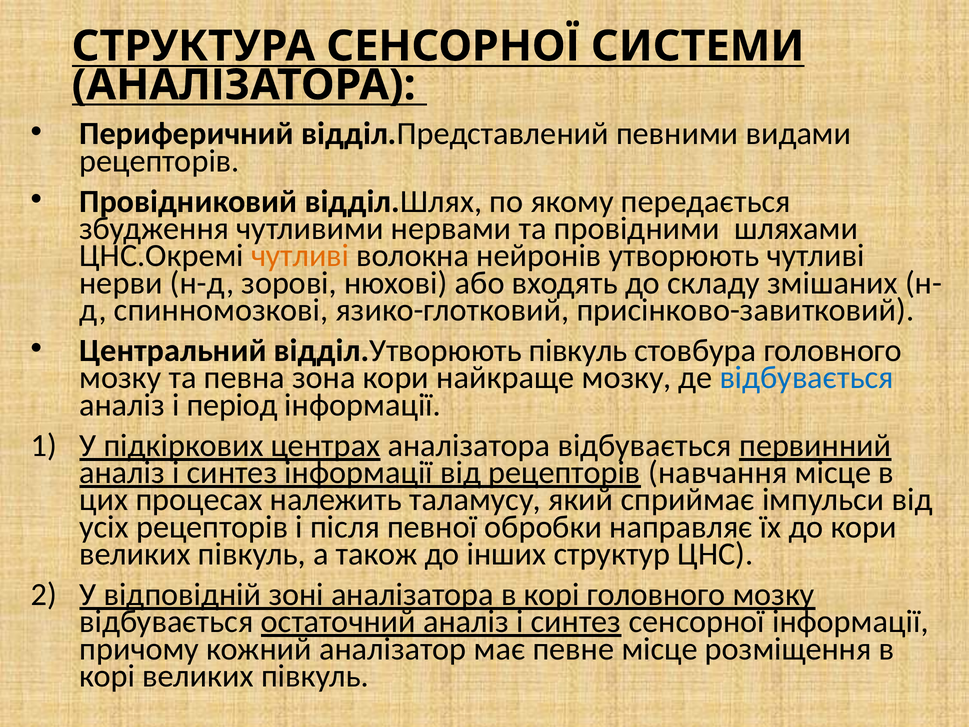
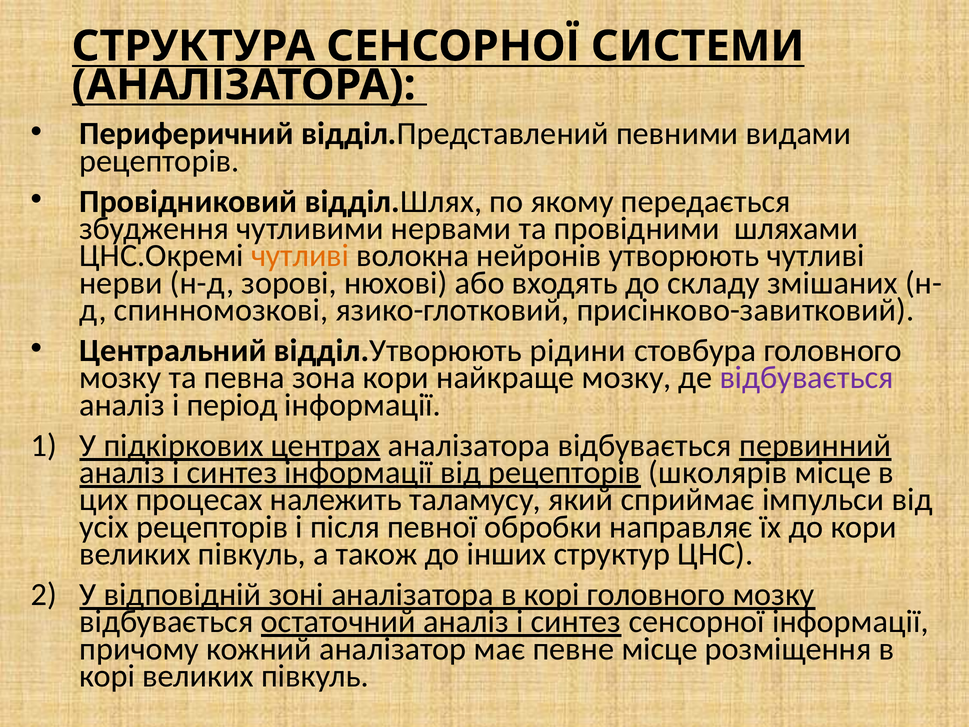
відділ.Утворюють півкуль: півкуль -> рідини
відбувається at (807, 378) colour: blue -> purple
навчання: навчання -> школярів
